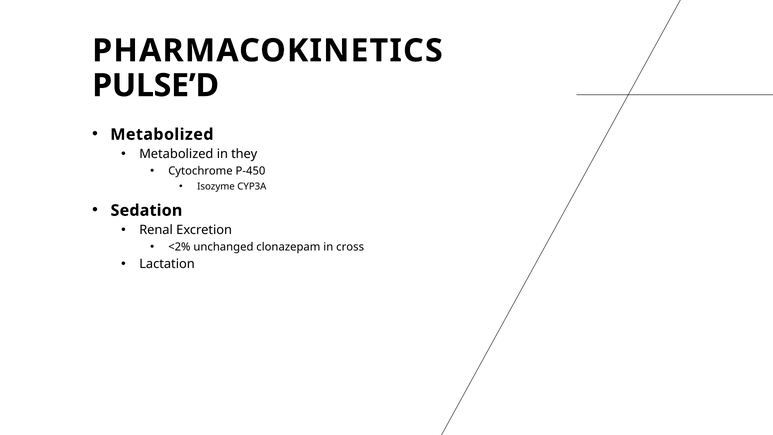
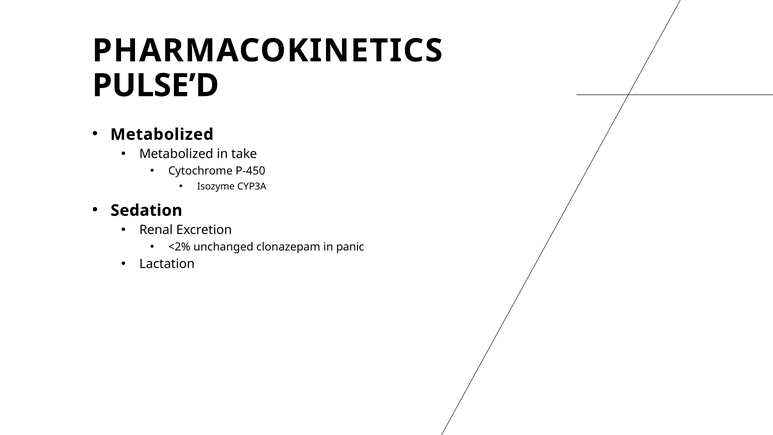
they: they -> take
cross: cross -> panic
